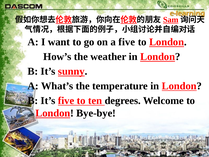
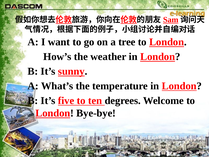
a five: five -> tree
